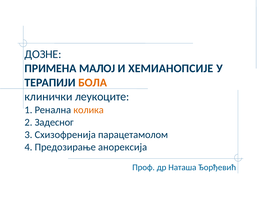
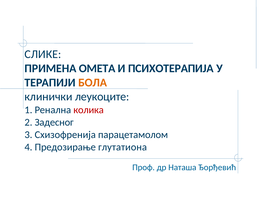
ДОЗНЕ: ДОЗНЕ -> СЛИКЕ
МАЛОЈ: МАЛОЈ -> ОМЕТА
ХЕМИАНОПСИЈЕ: ХЕМИАНОПСИЈЕ -> ПСИХОТЕРАПИЈА
колика colour: orange -> red
анорексија: анорексија -> глутатиона
